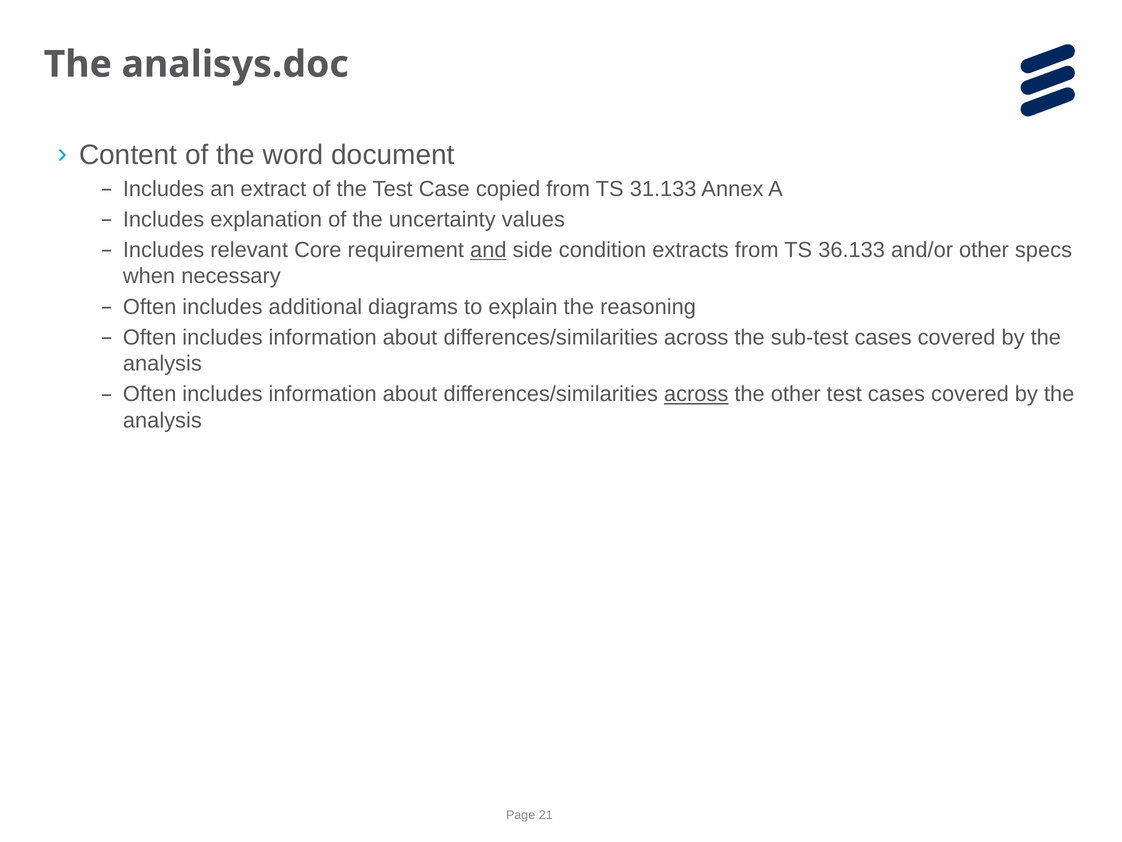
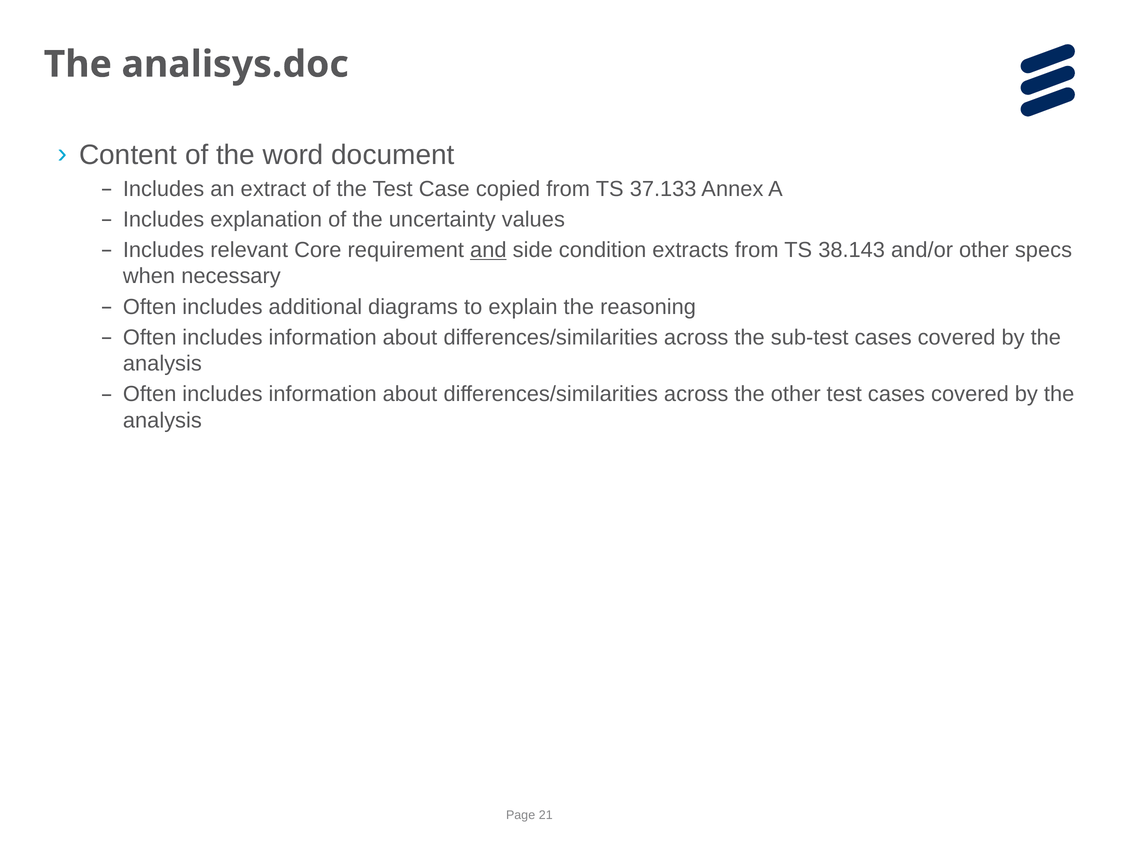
31.133: 31.133 -> 37.133
36.133: 36.133 -> 38.143
across at (696, 394) underline: present -> none
